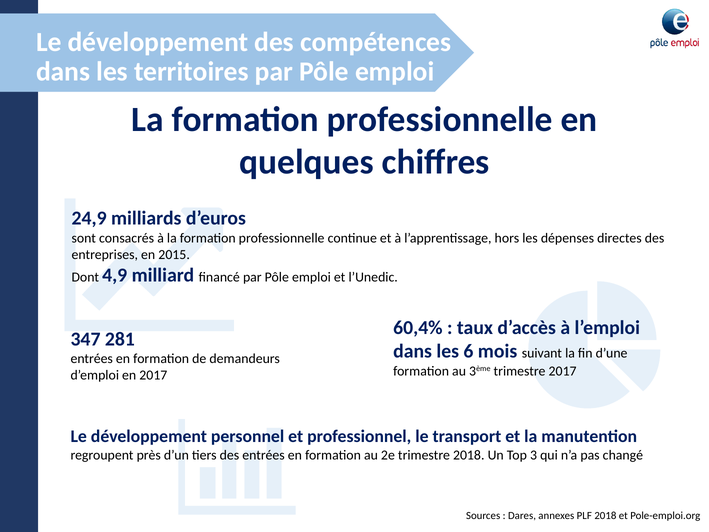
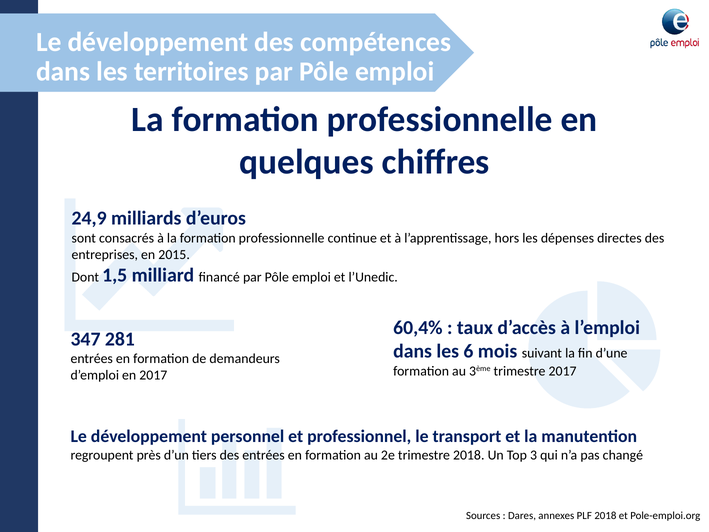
4,9: 4,9 -> 1,5
